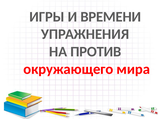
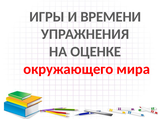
ПРОТИВ: ПРОТИВ -> ОЦЕНКЕ
